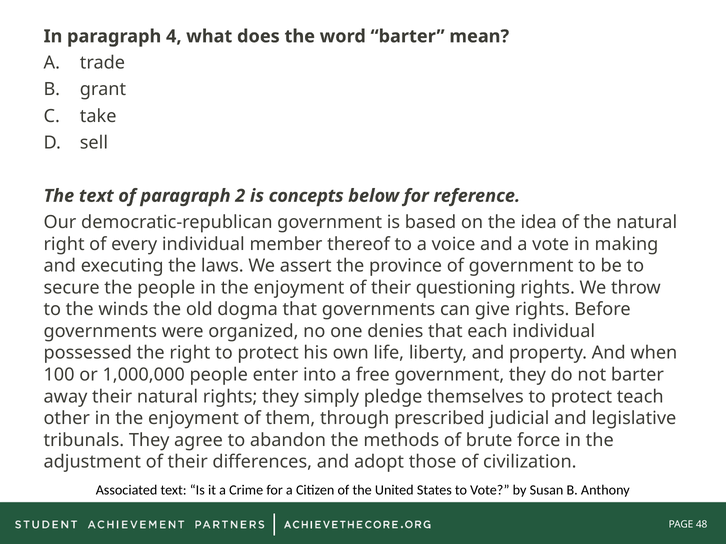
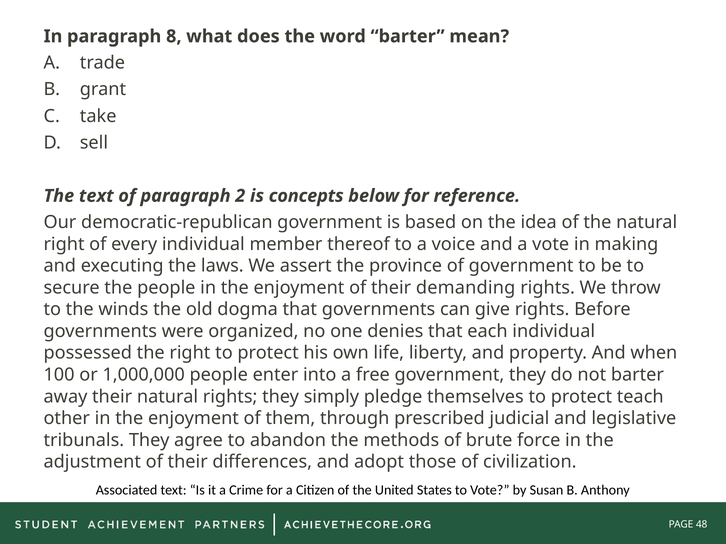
4: 4 -> 8
questioning: questioning -> demanding
